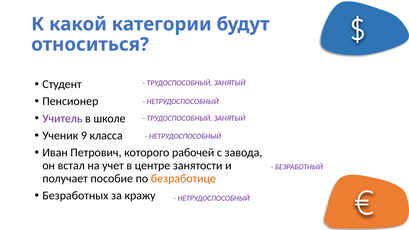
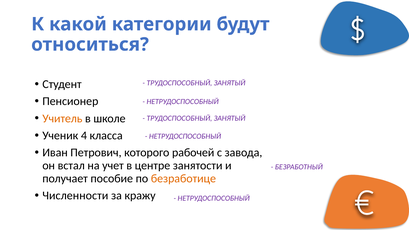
Учитель colour: purple -> orange
9: 9 -> 4
Безработных: Безработных -> Численности
